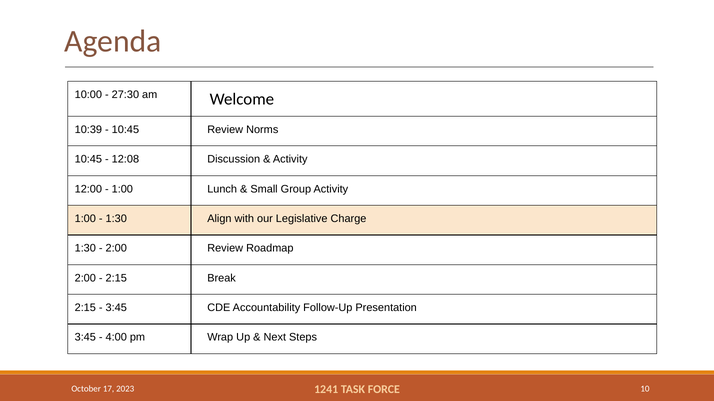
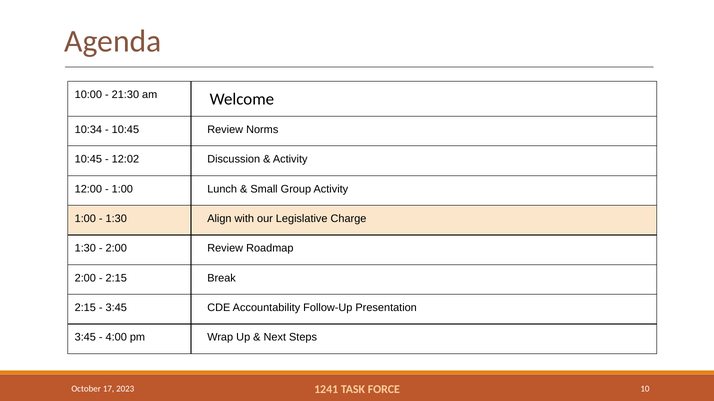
27:30: 27:30 -> 21:30
10:39: 10:39 -> 10:34
12:08: 12:08 -> 12:02
